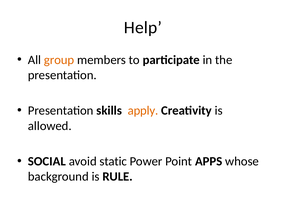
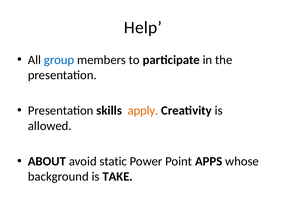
group colour: orange -> blue
SOCIAL: SOCIAL -> ABOUT
RULE: RULE -> TAKE
